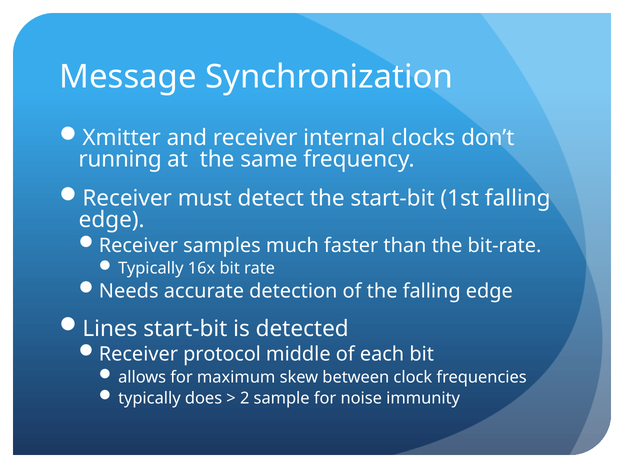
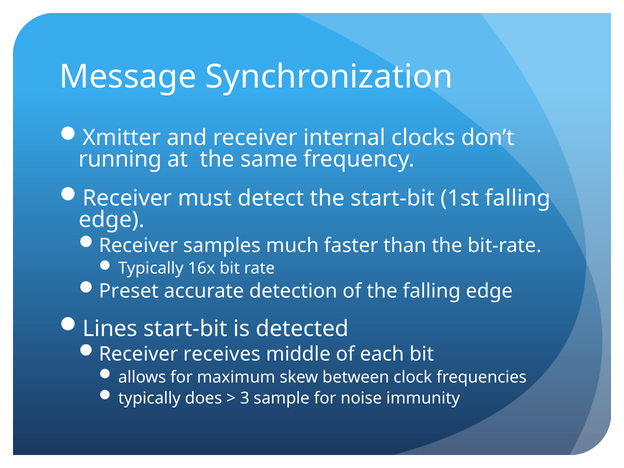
Needs: Needs -> Preset
protocol: protocol -> receives
2: 2 -> 3
